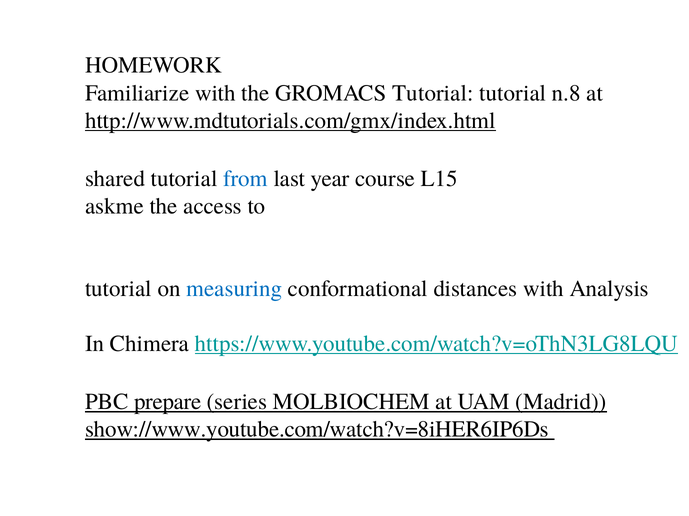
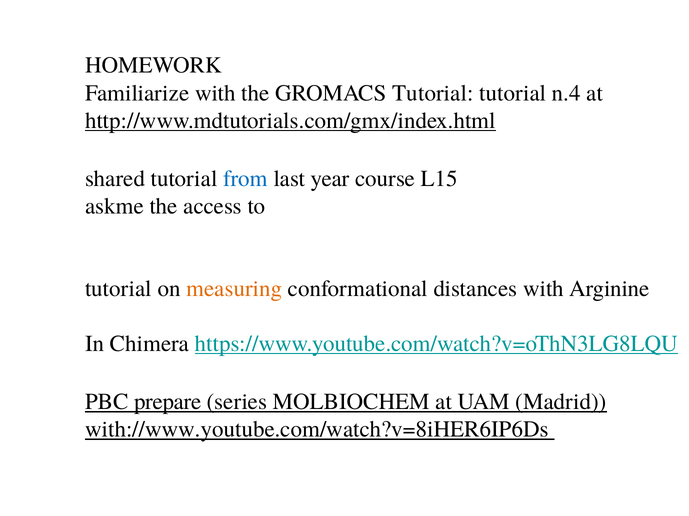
n.8: n.8 -> n.4
measuring colour: blue -> orange
Analysis: Analysis -> Arginine
show://www.youtube.com/watch?v=8iHER6IP6Ds: show://www.youtube.com/watch?v=8iHER6IP6Ds -> with://www.youtube.com/watch?v=8iHER6IP6Ds
